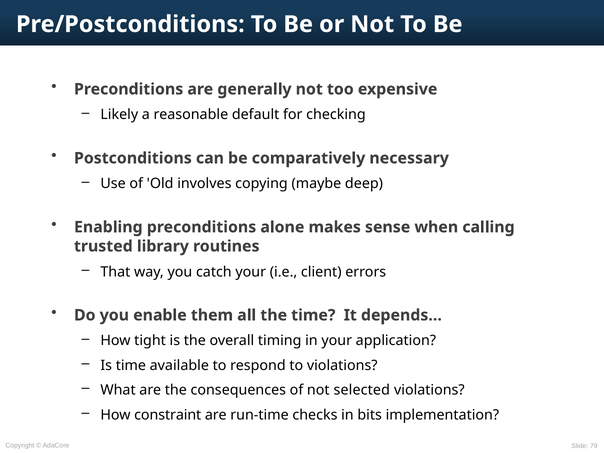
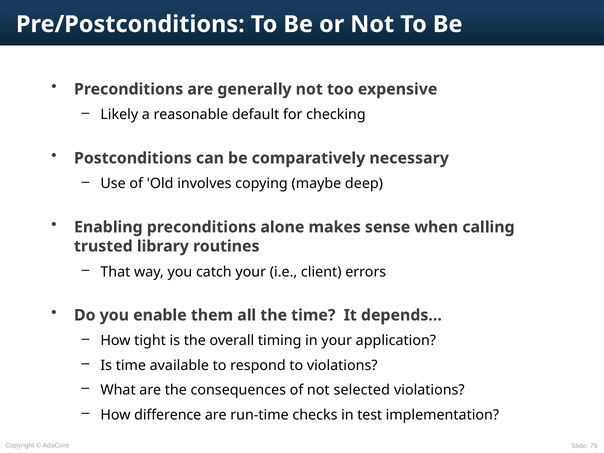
constraint: constraint -> difference
bits: bits -> test
